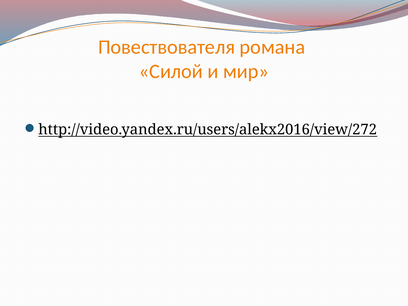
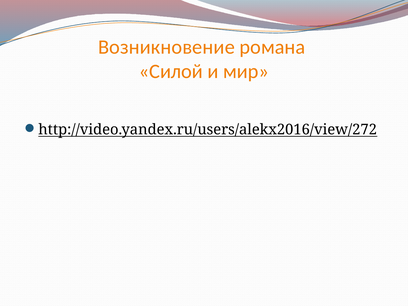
Повествователя: Повествователя -> Возникновение
